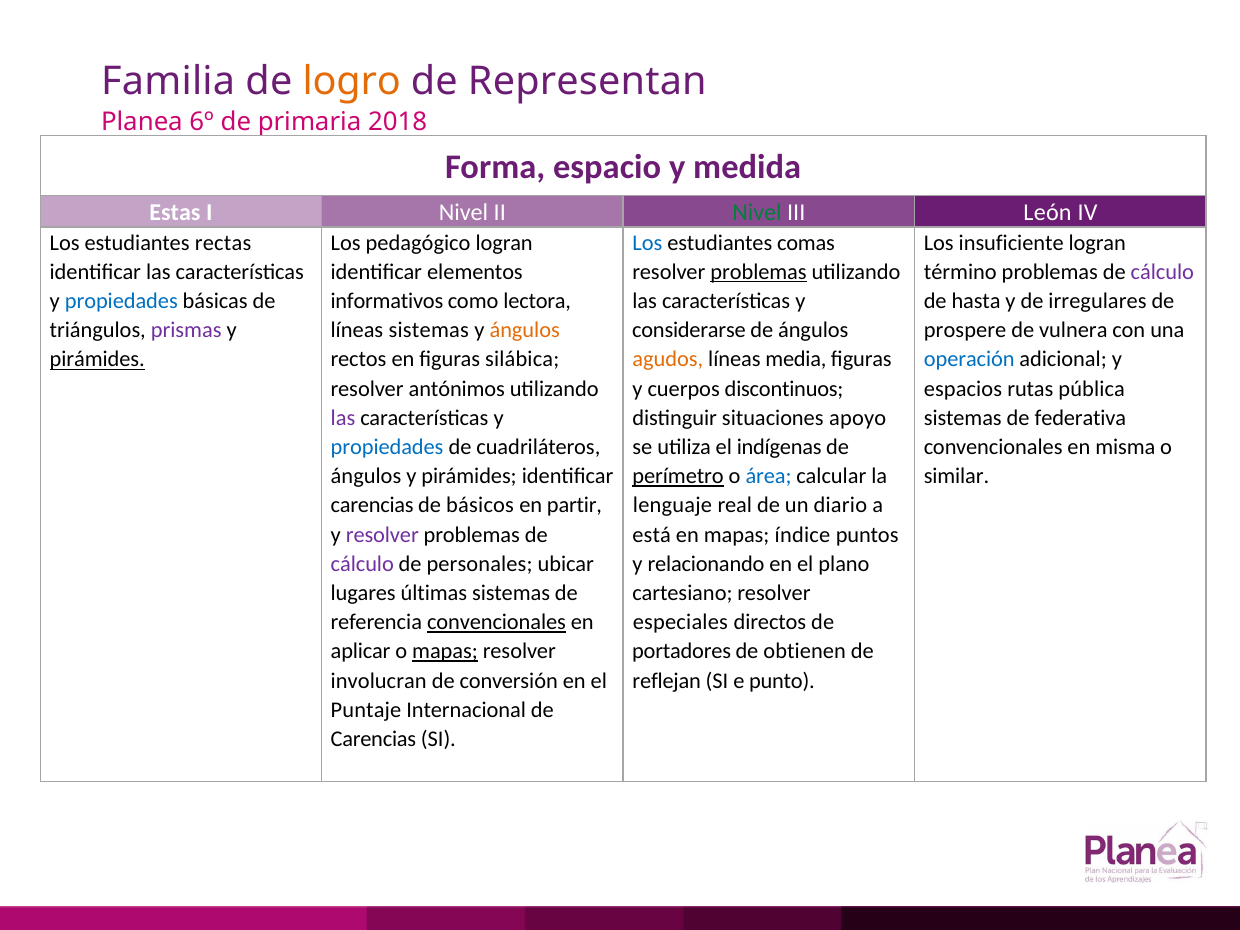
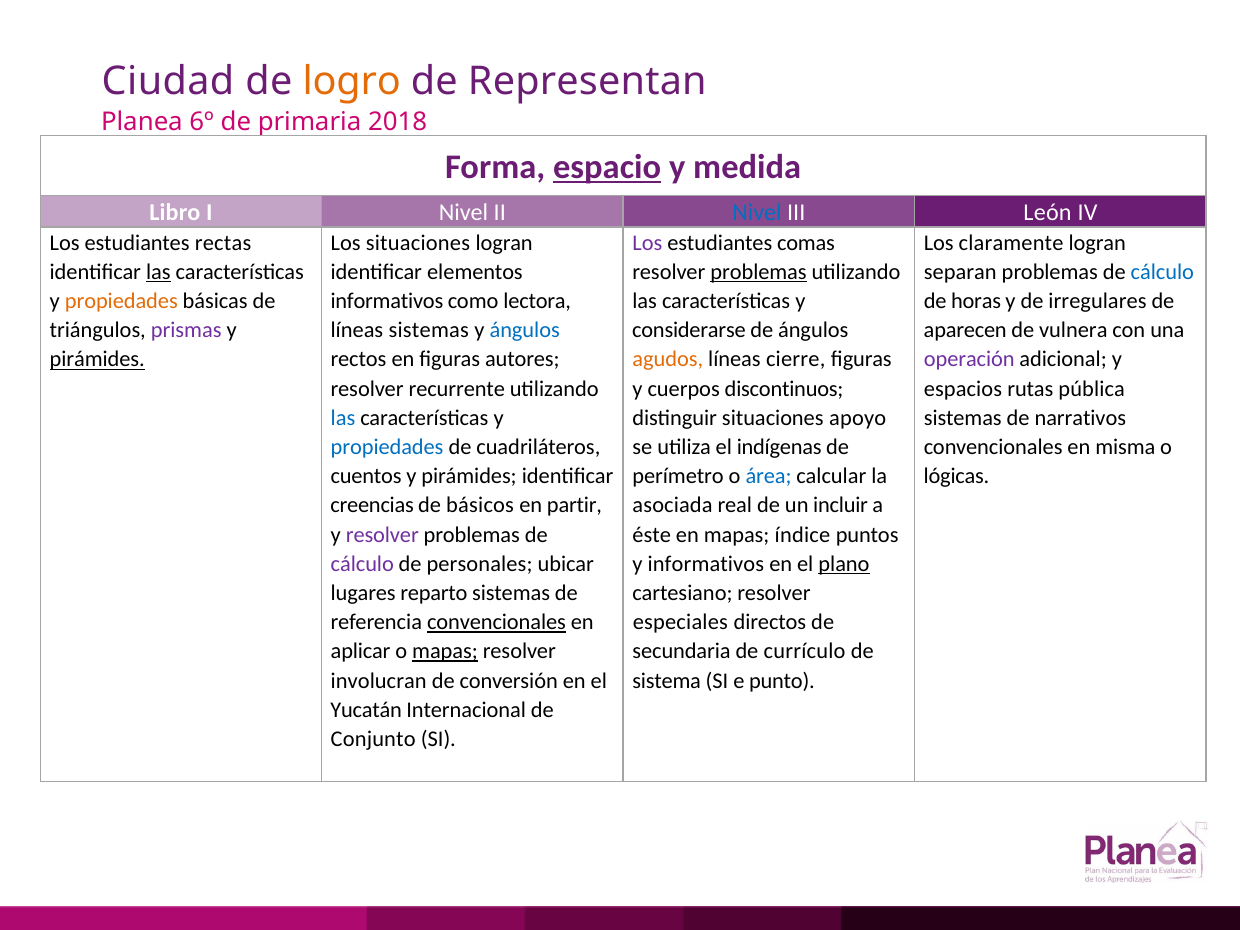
Familia: Familia -> Ciudad
espacio underline: none -> present
Estas: Estas -> Libro
Nivel at (757, 213) colour: green -> blue
Los pedagógico: pedagógico -> situaciones
Los at (647, 243) colour: blue -> purple
insuficiente: insuficiente -> claramente
las at (158, 272) underline: none -> present
término: término -> separan
cálculo at (1162, 272) colour: purple -> blue
propiedades at (121, 301) colour: blue -> orange
hasta: hasta -> horas
ángulos at (525, 330) colour: orange -> blue
prospere: prospere -> aparecen
silábica: silábica -> autores
media: media -> cierre
operación colour: blue -> purple
antónimos: antónimos -> recurrente
las at (343, 418) colour: purple -> blue
federativa: federativa -> narrativos
ángulos at (366, 476): ángulos -> cuentos
perímetro underline: present -> none
similar: similar -> lógicas
carencias at (372, 506): carencias -> creencias
lenguaje: lenguaje -> asociada
diario: diario -> incluir
está: está -> éste
y relacionando: relacionando -> informativos
plano underline: none -> present
últimas: últimas -> reparto
portadores: portadores -> secundaria
obtienen: obtienen -> currículo
reflejan: reflejan -> sistema
Puntaje: Puntaje -> Yucatán
Carencias at (373, 739): Carencias -> Conjunto
